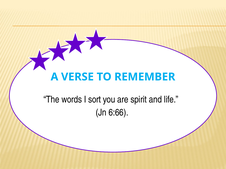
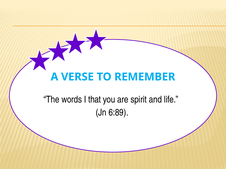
sort: sort -> that
6:66: 6:66 -> 6:89
